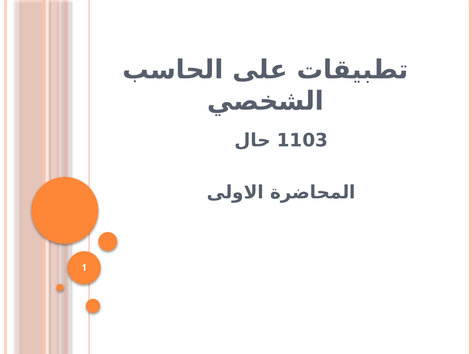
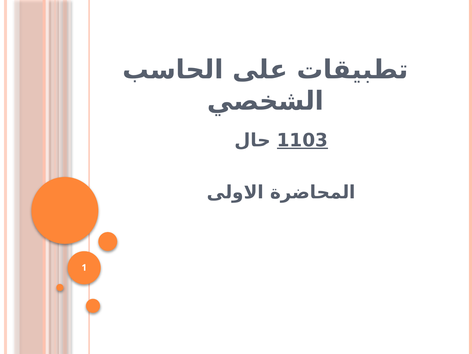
1103 underline: none -> present
